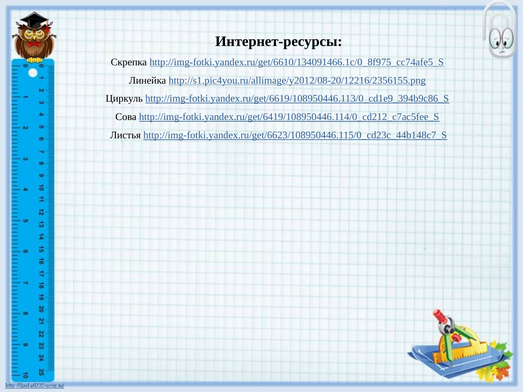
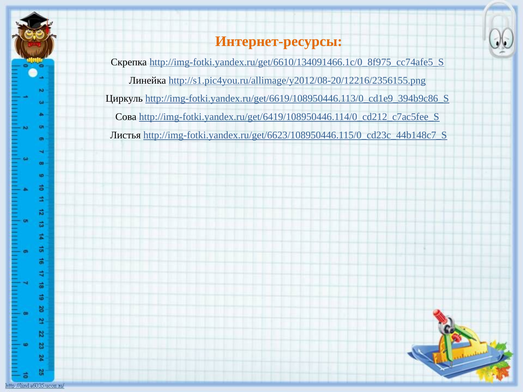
Интернет-ресурсы colour: black -> orange
